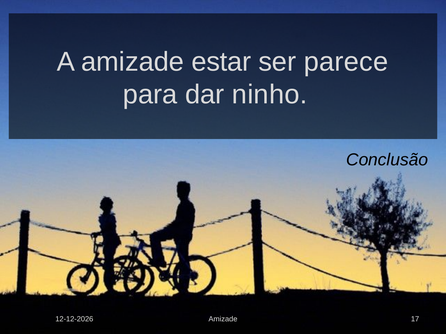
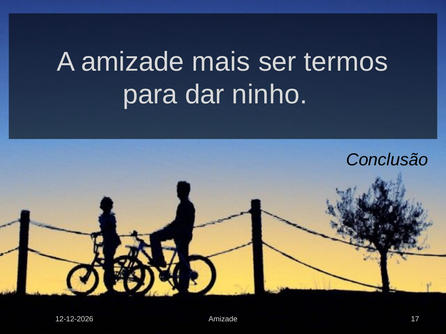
estar: estar -> mais
parece: parece -> termos
